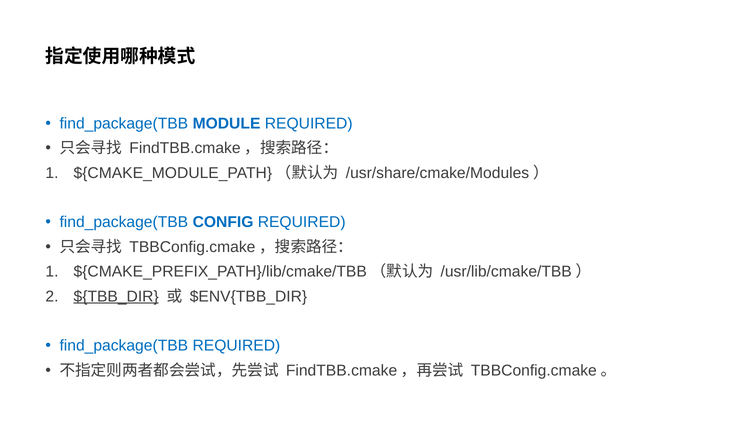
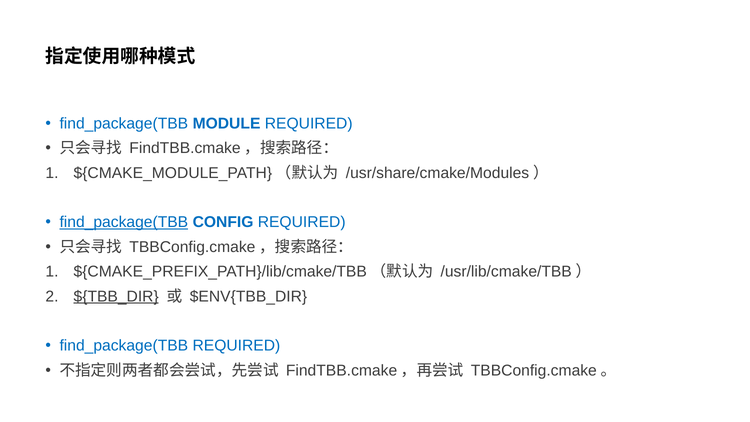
find_package(TBB at (124, 222) underline: none -> present
